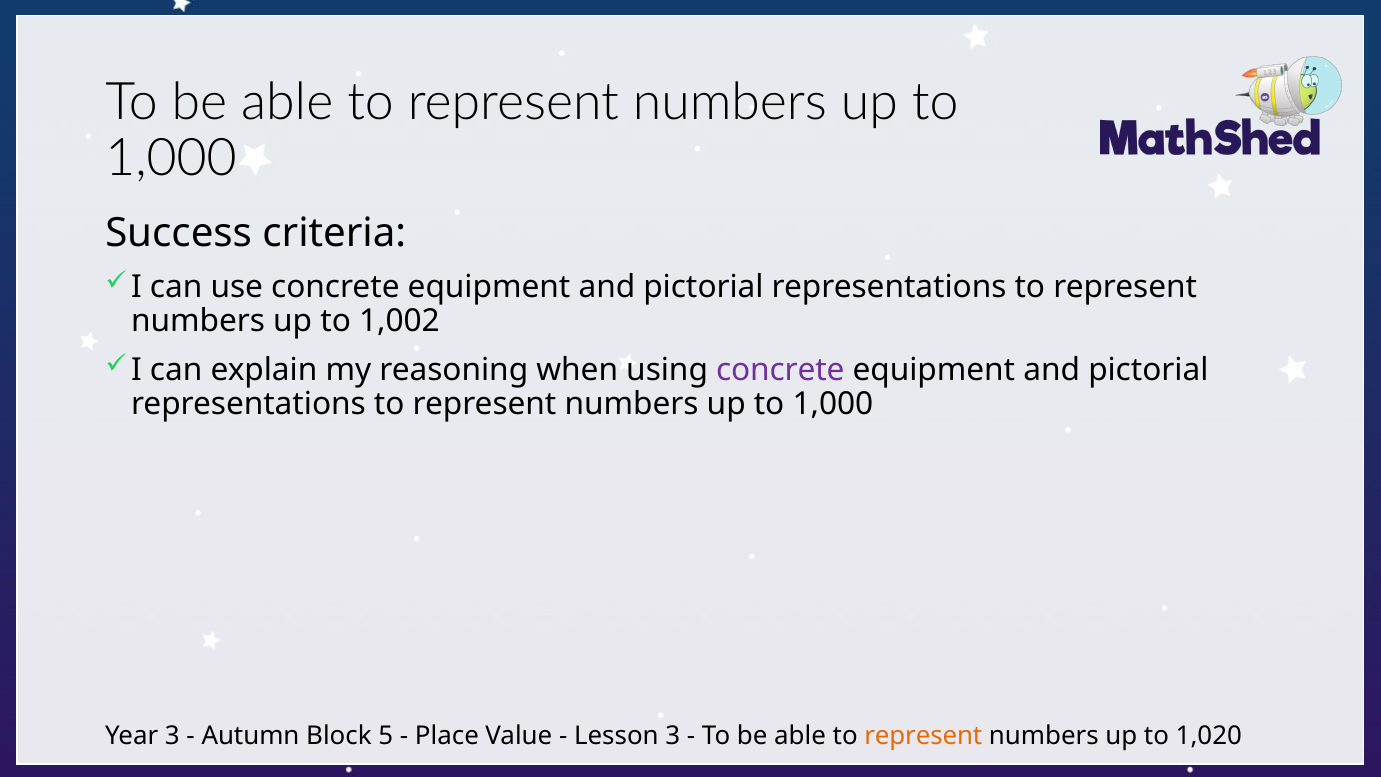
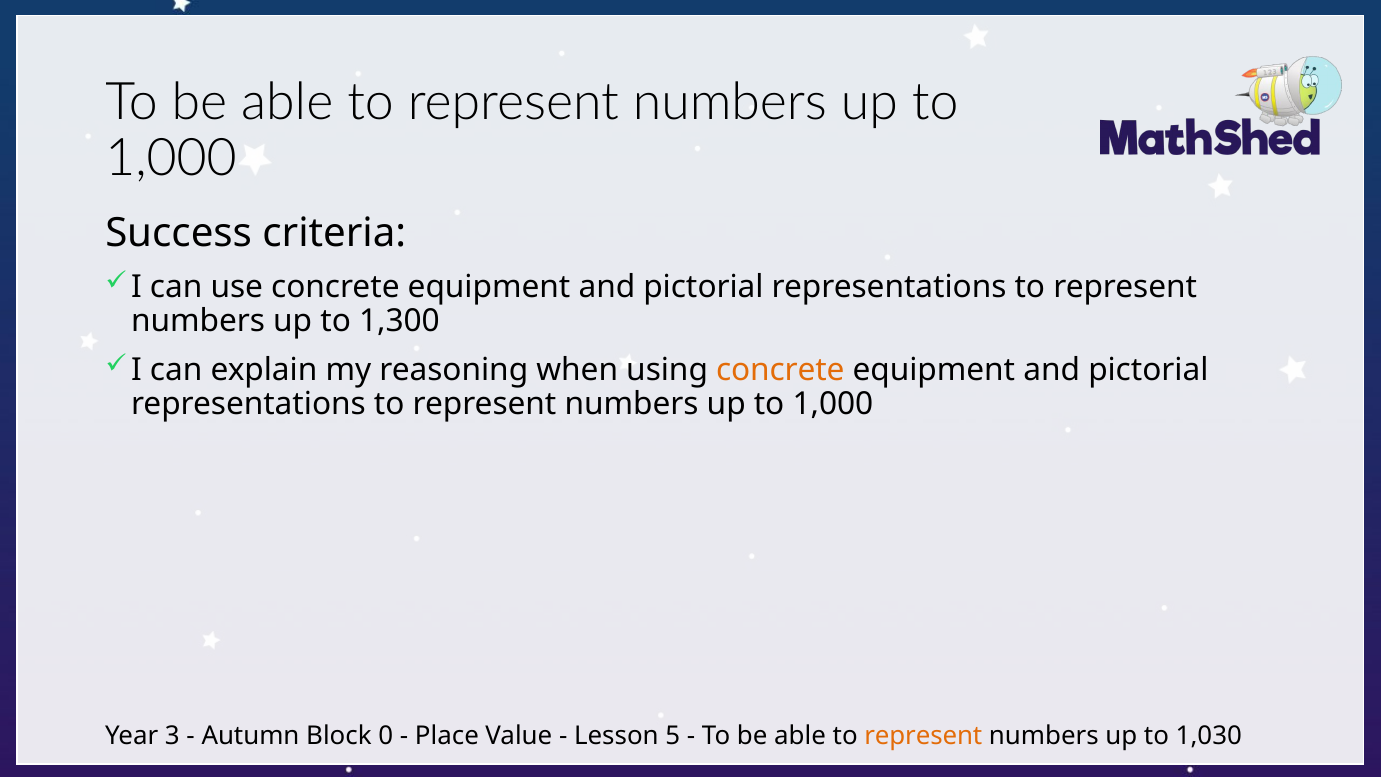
1,002: 1,002 -> 1,300
concrete at (780, 369) colour: purple -> orange
5: 5 -> 0
Lesson 3: 3 -> 5
1,020: 1,020 -> 1,030
